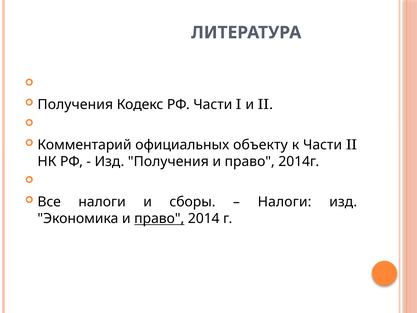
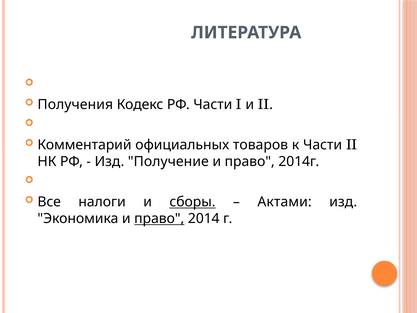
объекту: объекту -> товаров
Изд Получения: Получения -> Получение
сборы underline: none -> present
Налоги at (285, 202): Налоги -> Актами
